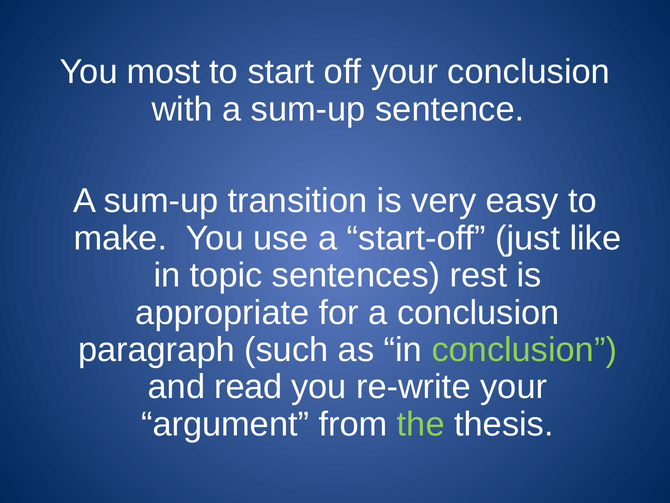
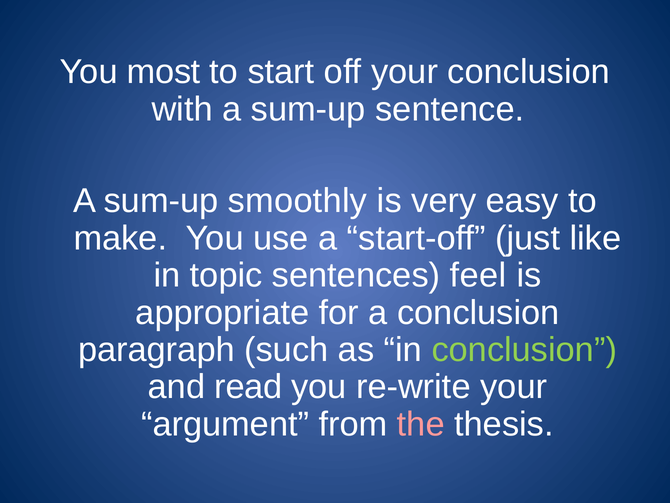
transition: transition -> smoothly
rest: rest -> feel
the colour: light green -> pink
